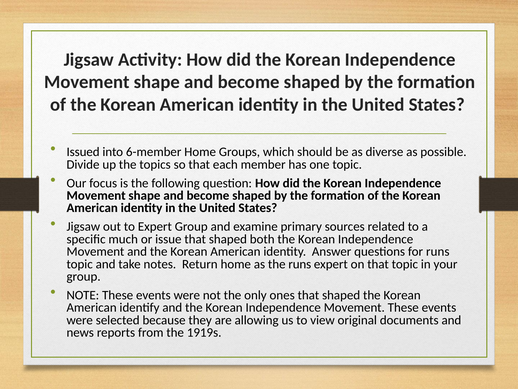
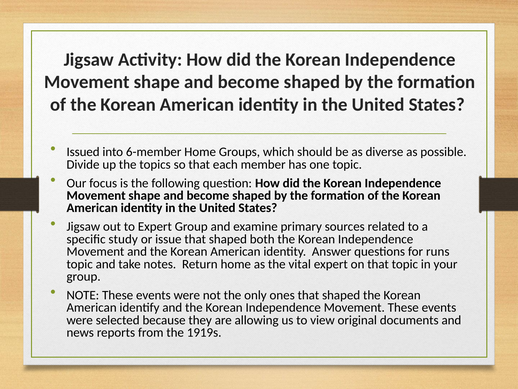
much: much -> study
the runs: runs -> vital
